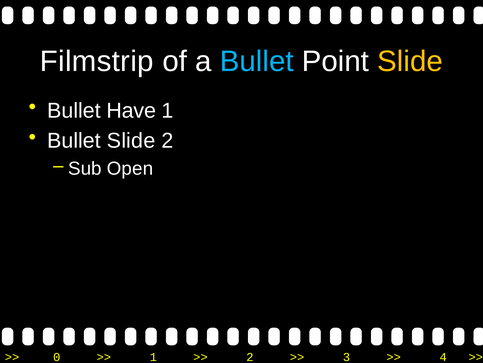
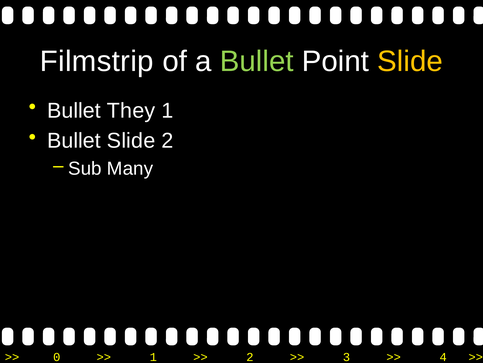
Bullet at (257, 61) colour: light blue -> light green
Have: Have -> They
Open: Open -> Many
